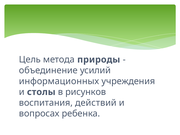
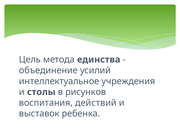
природы: природы -> единства
информационных: информационных -> интеллектуальное
вопросах: вопросах -> выставок
